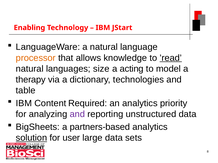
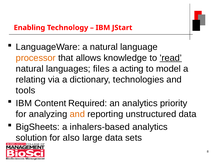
size: size -> files
therapy: therapy -> relating
table: table -> tools
and at (77, 114) colour: purple -> orange
partners-based: partners-based -> inhalers-based
solution underline: present -> none
user: user -> also
